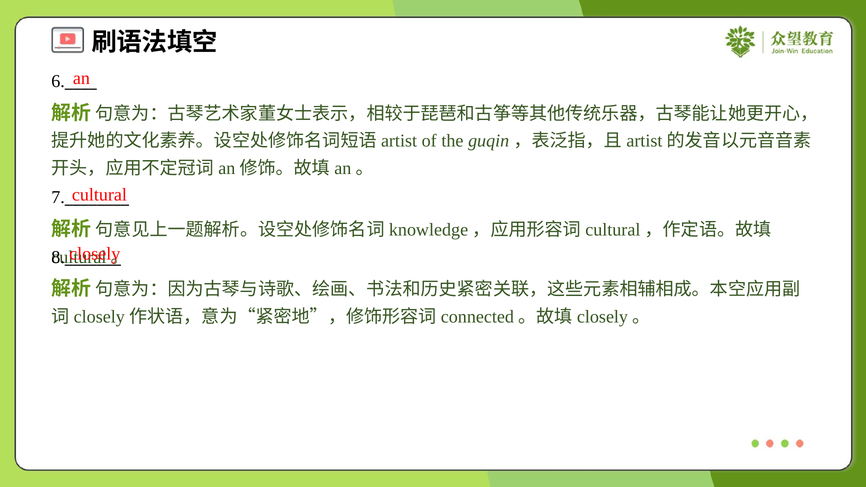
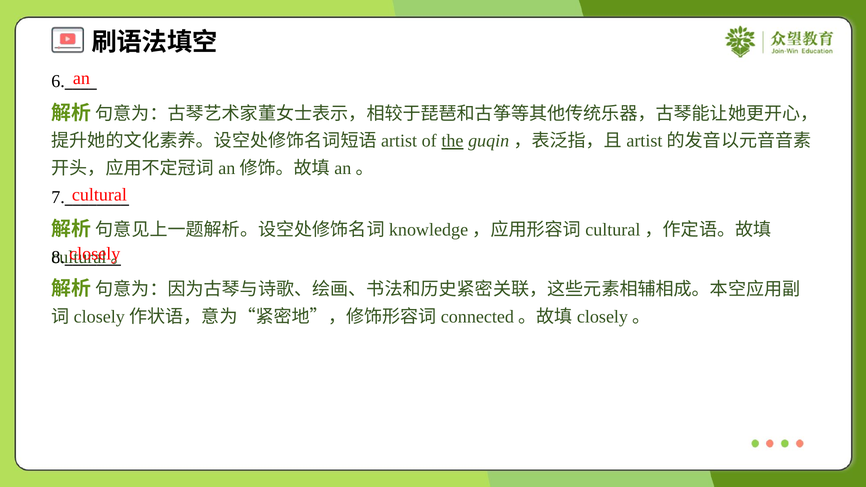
the underline: none -> present
